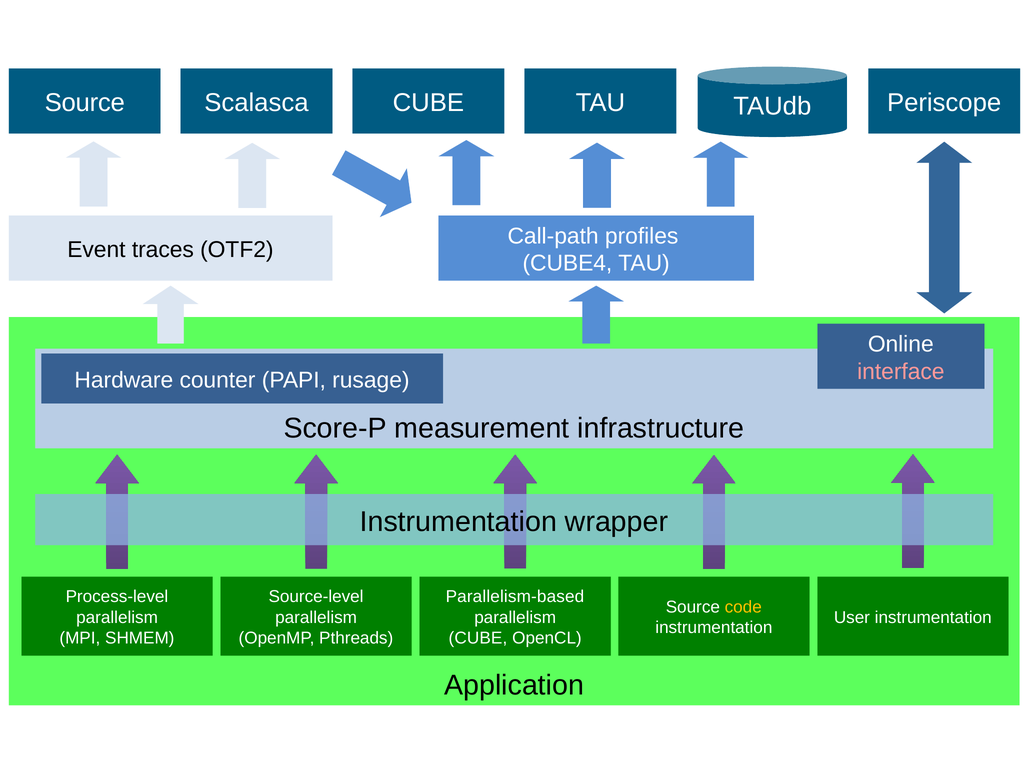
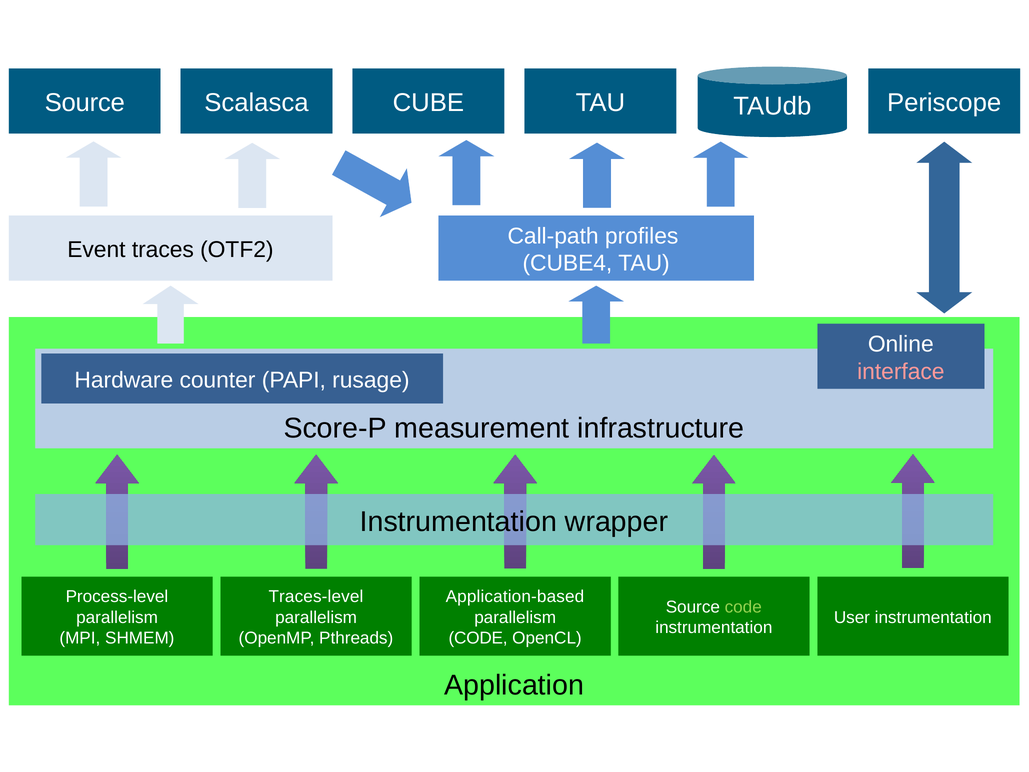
Source-level: Source-level -> Traces-level
Parallelism-based: Parallelism-based -> Application-based
code at (743, 607) colour: yellow -> light green
CUBE at (478, 638): CUBE -> CODE
